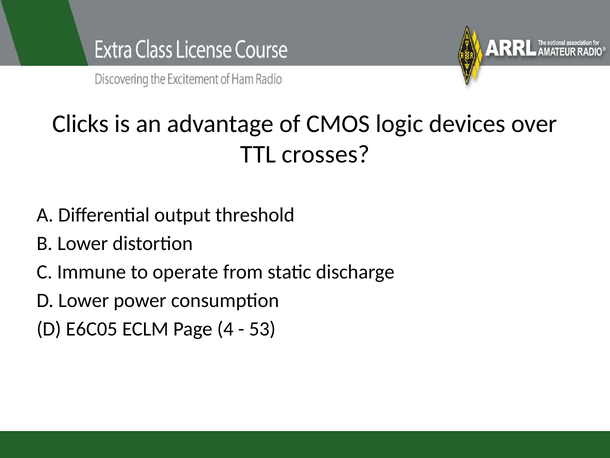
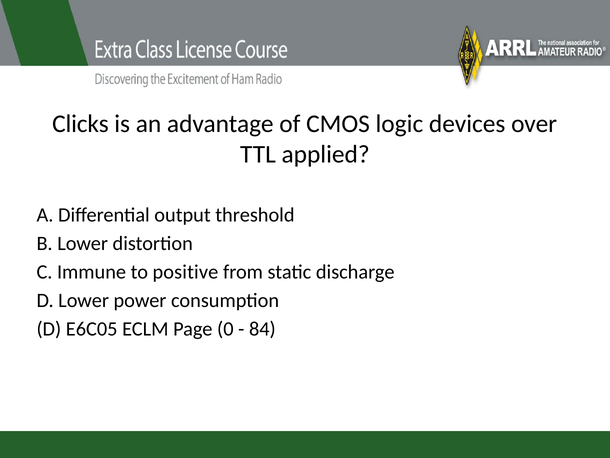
crosses: crosses -> applied
operate: operate -> positive
4: 4 -> 0
53: 53 -> 84
